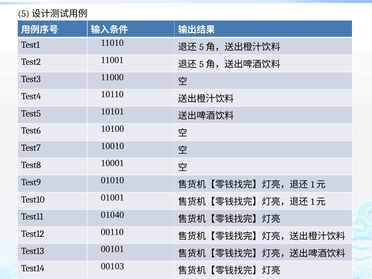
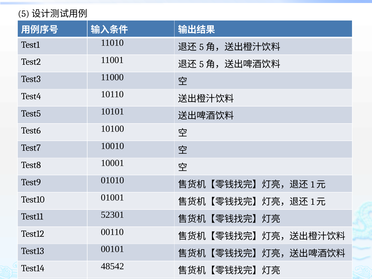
01040: 01040 -> 52301
00103: 00103 -> 48542
